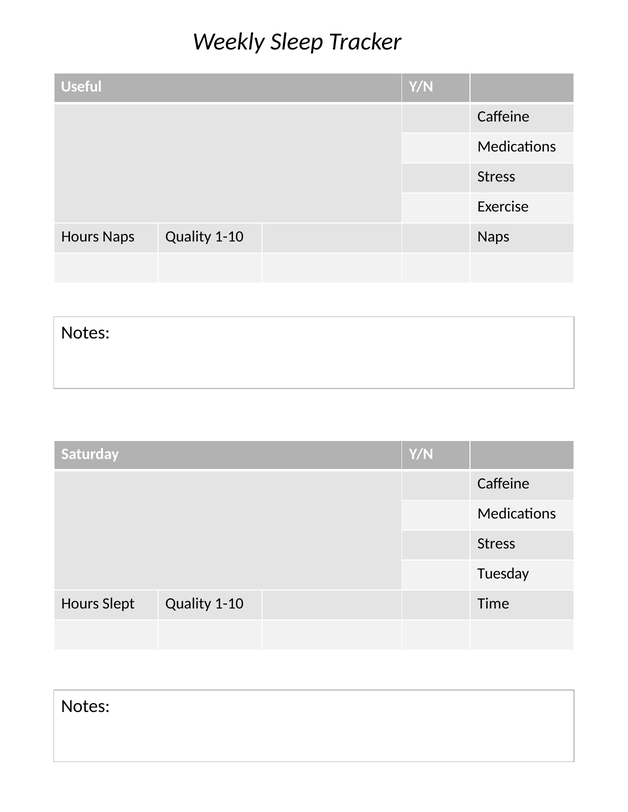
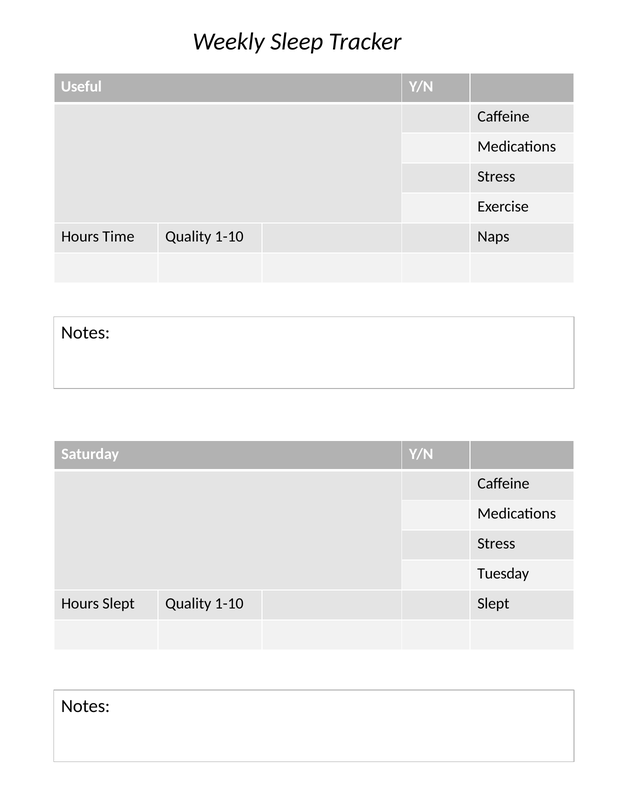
Hours Naps: Naps -> Time
1-10 Time: Time -> Slept
